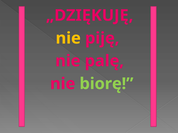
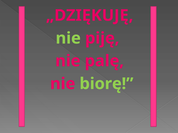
nie at (68, 38) colour: yellow -> light green
